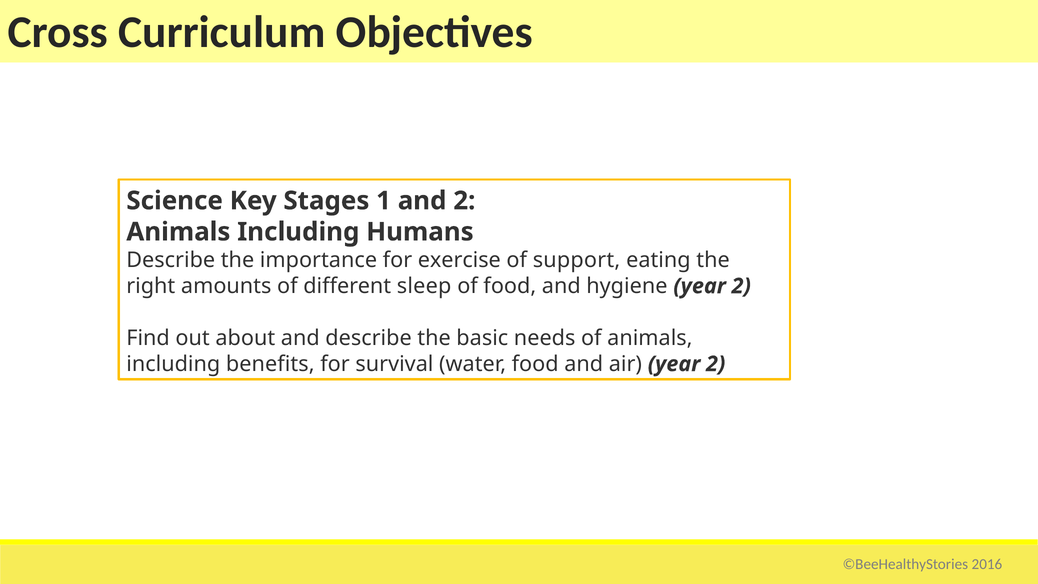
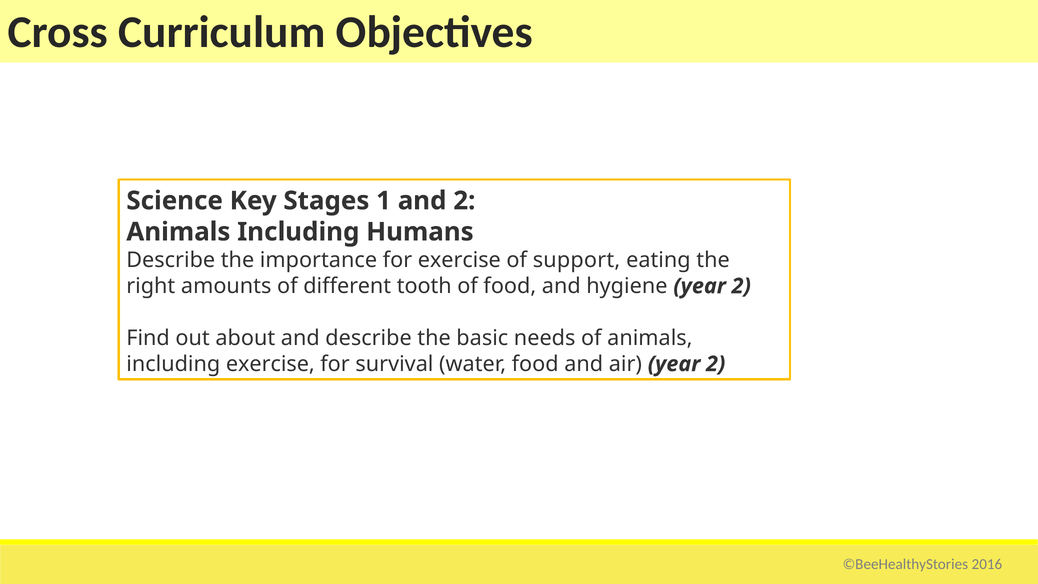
sleep: sleep -> tooth
including benefits: benefits -> exercise
